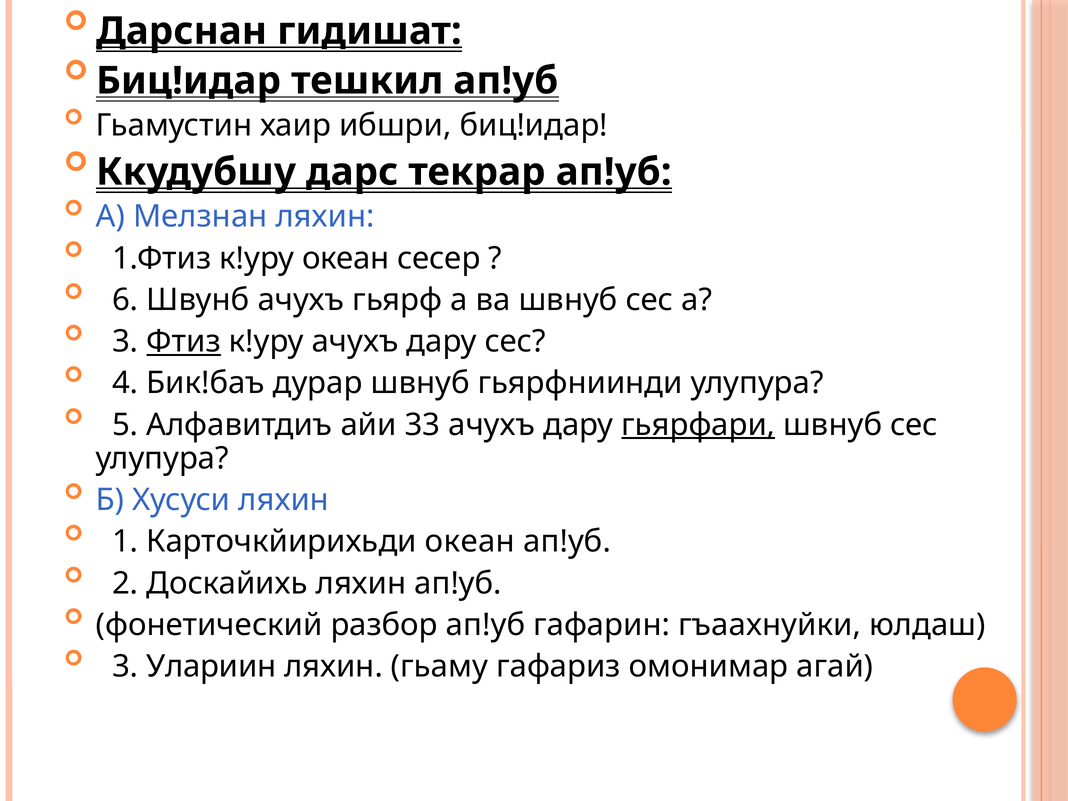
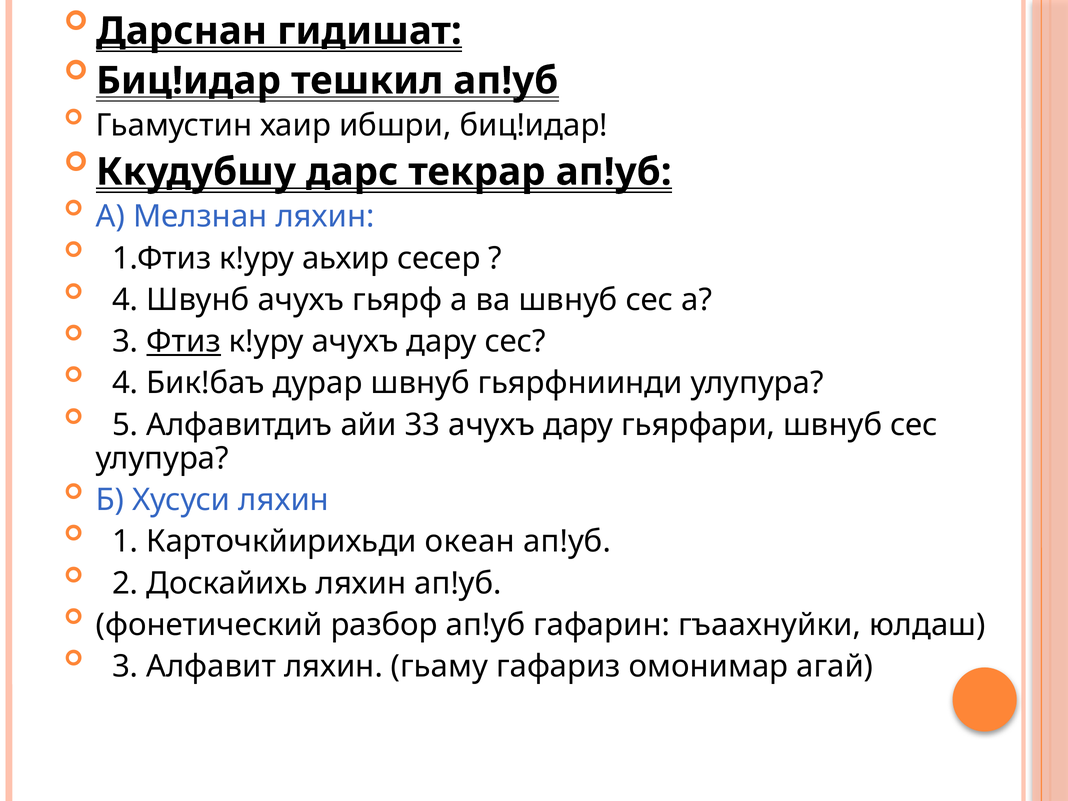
к!уру океан: океан -> аьхир
6 at (125, 300): 6 -> 4
гьярфари underline: present -> none
Улариин: Улариин -> Алфавит
